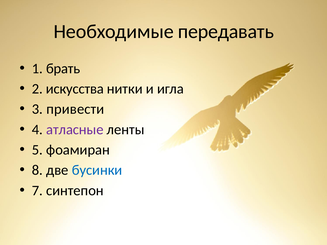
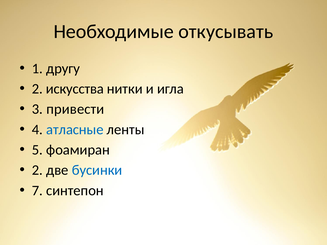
передавать: передавать -> откусывать
брать: брать -> другу
атласные colour: purple -> blue
8 at (37, 170): 8 -> 2
